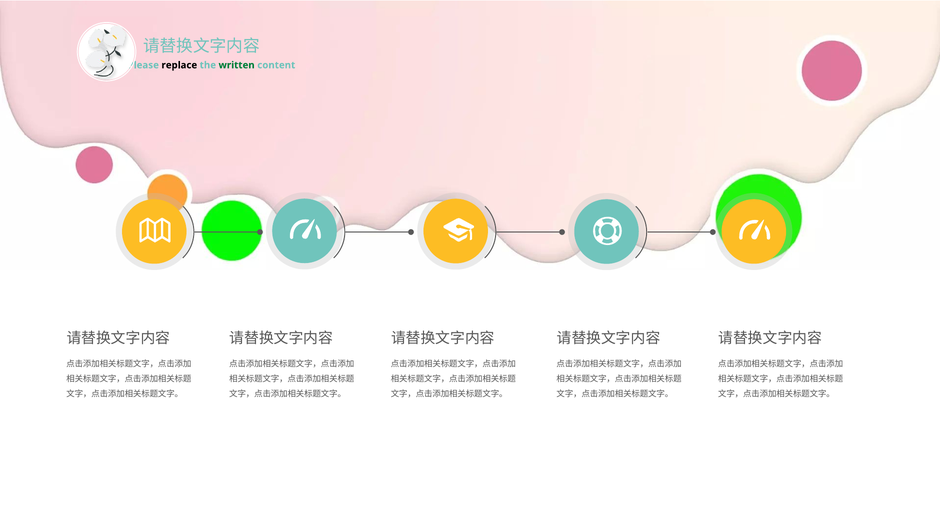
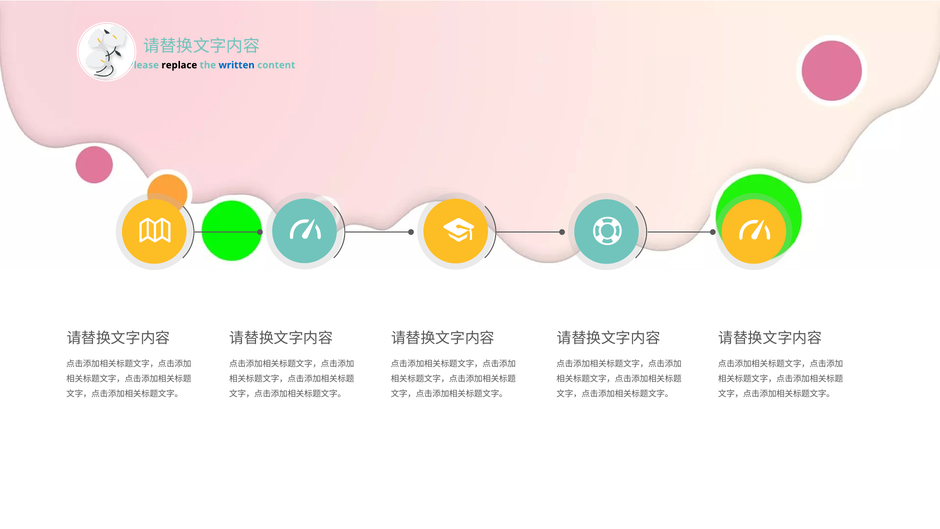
written colour: green -> blue
